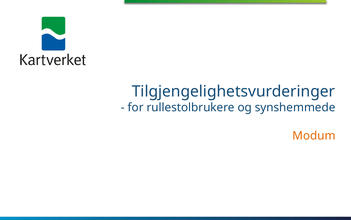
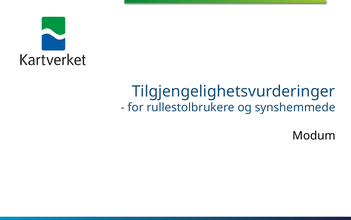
Modum colour: orange -> black
